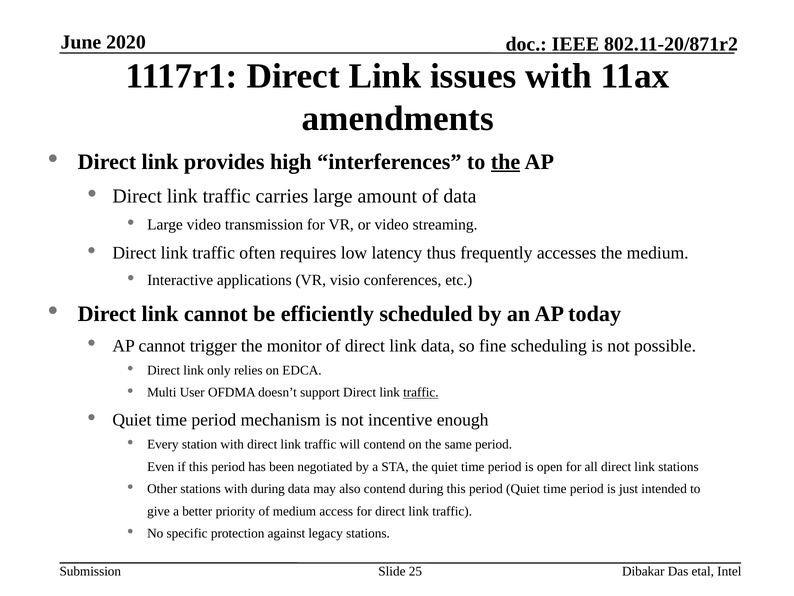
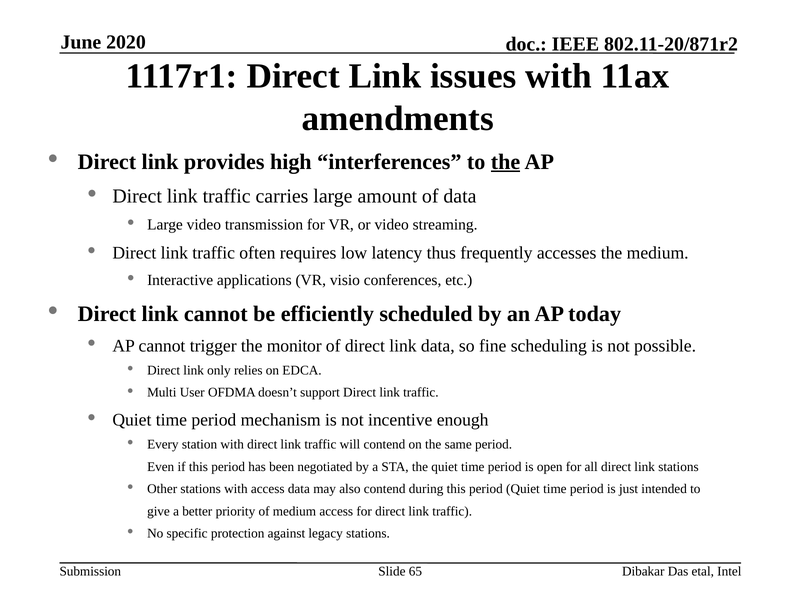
traffic at (421, 392) underline: present -> none
with during: during -> access
25: 25 -> 65
